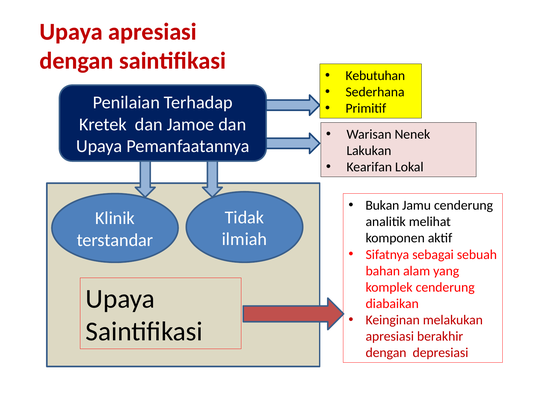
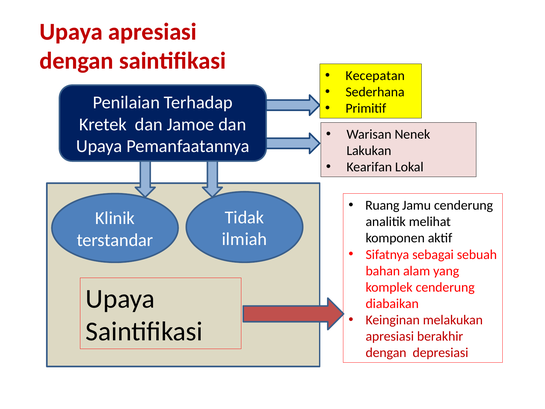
Kebutuhan: Kebutuhan -> Kecepatan
Bukan: Bukan -> Ruang
